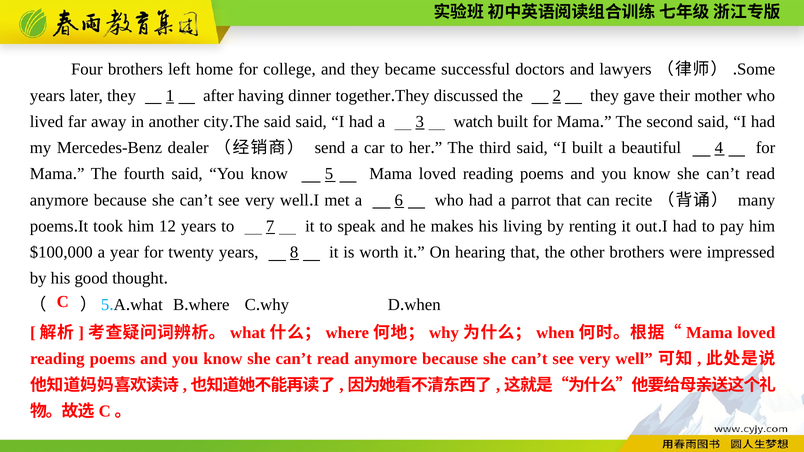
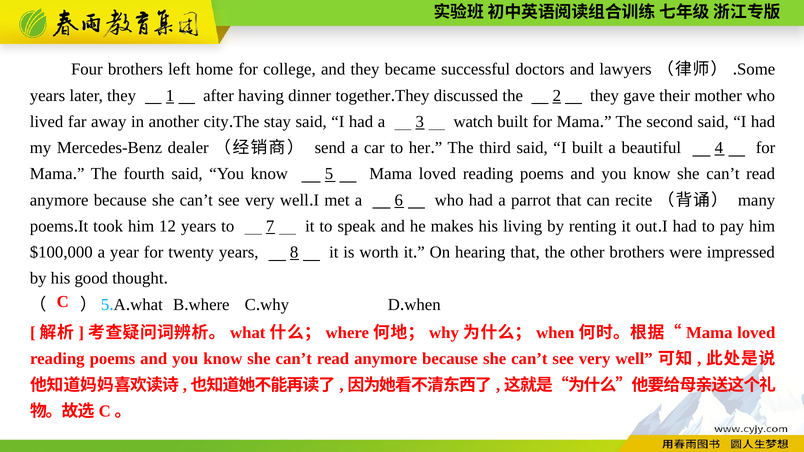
The said: said -> stay
